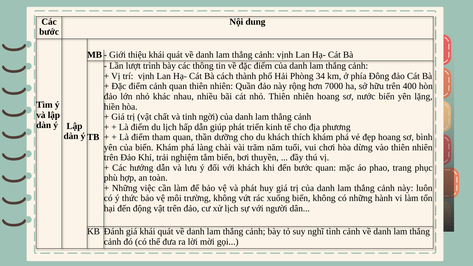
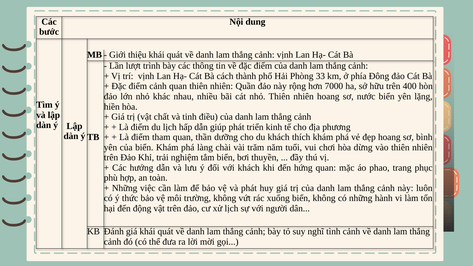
34: 34 -> 33
ngời: ngời -> điều
đến bước: bước -> hứng
